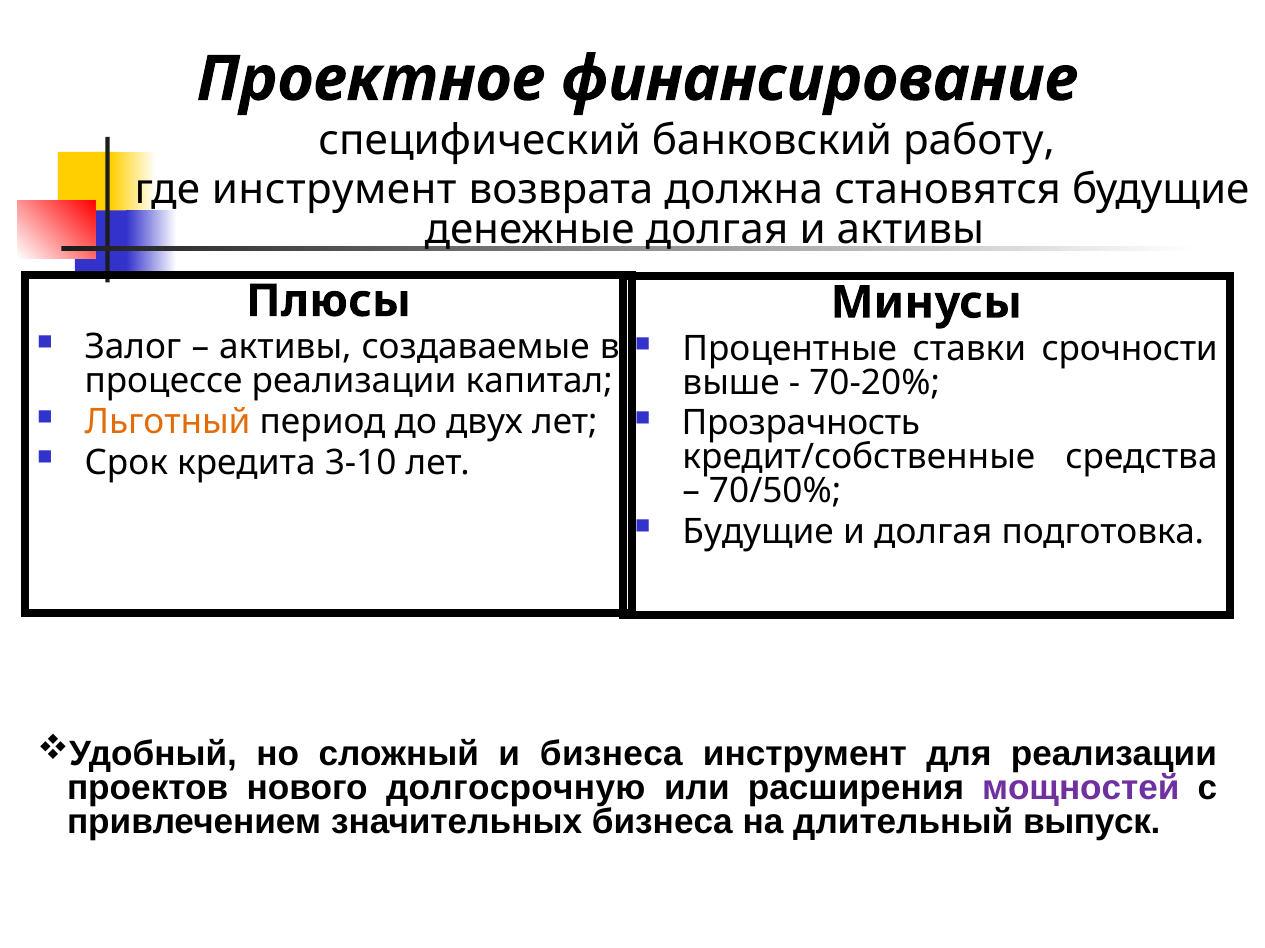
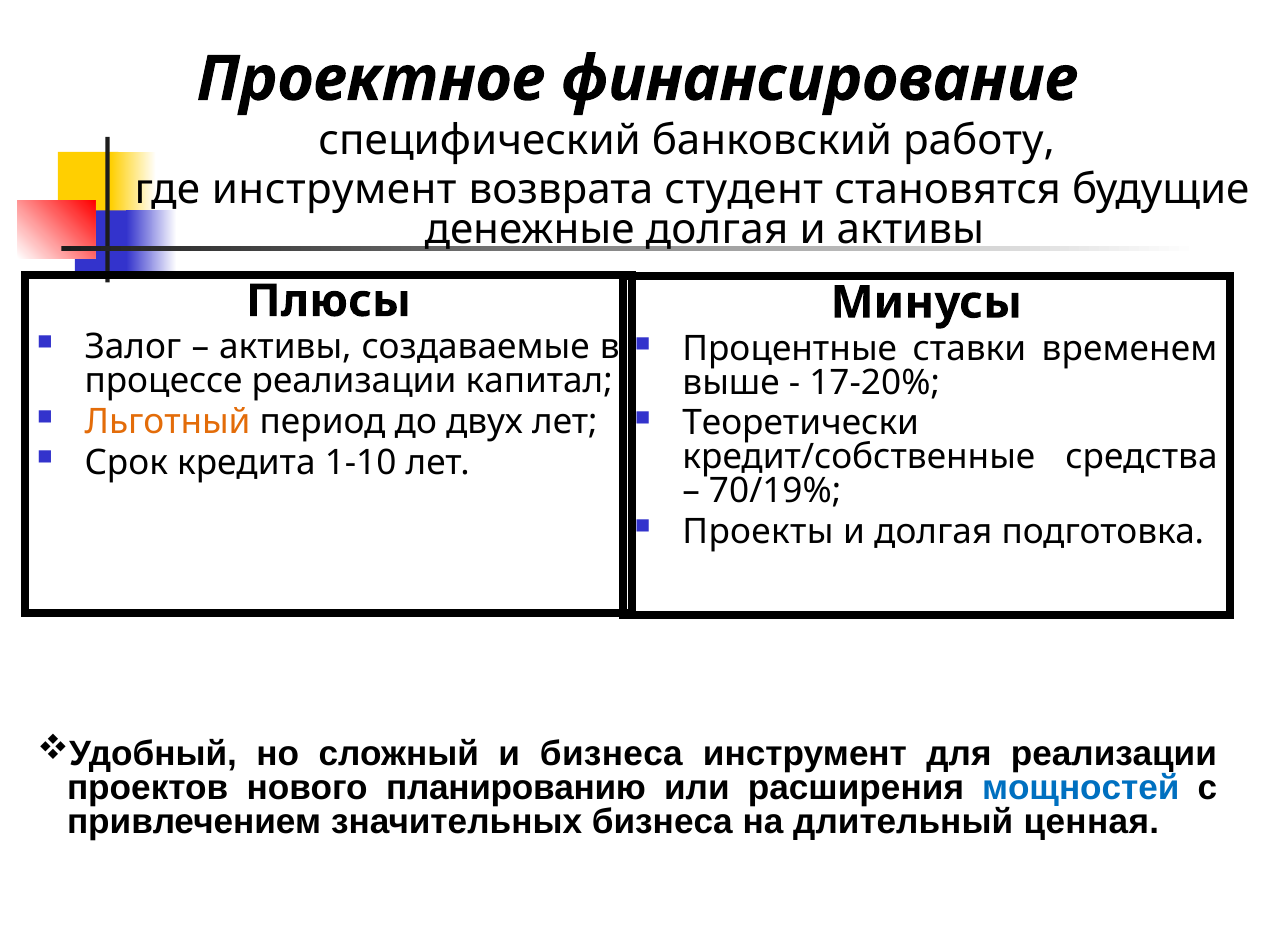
должна: должна -> студент
срочности: срочности -> временем
70-20%: 70-20% -> 17-20%
Прозрачность: Прозрачность -> Теоретически
3-10: 3-10 -> 1-10
70/50%: 70/50% -> 70/19%
Будущие at (758, 532): Будущие -> Проекты
долгосрочную: долгосрочную -> планированию
мощностей colour: purple -> blue
выпуск: выпуск -> ценная
